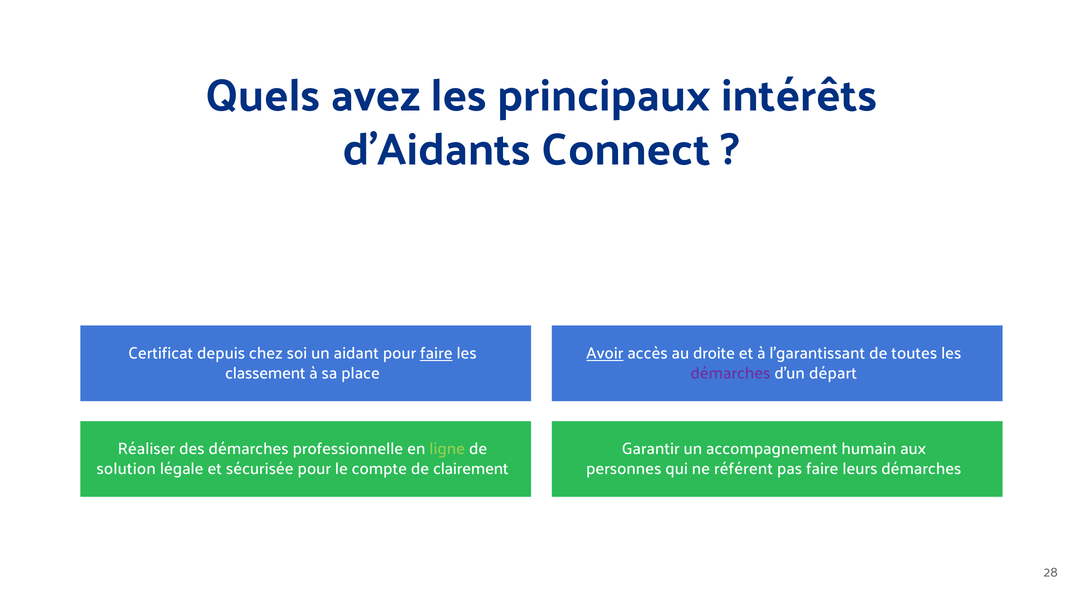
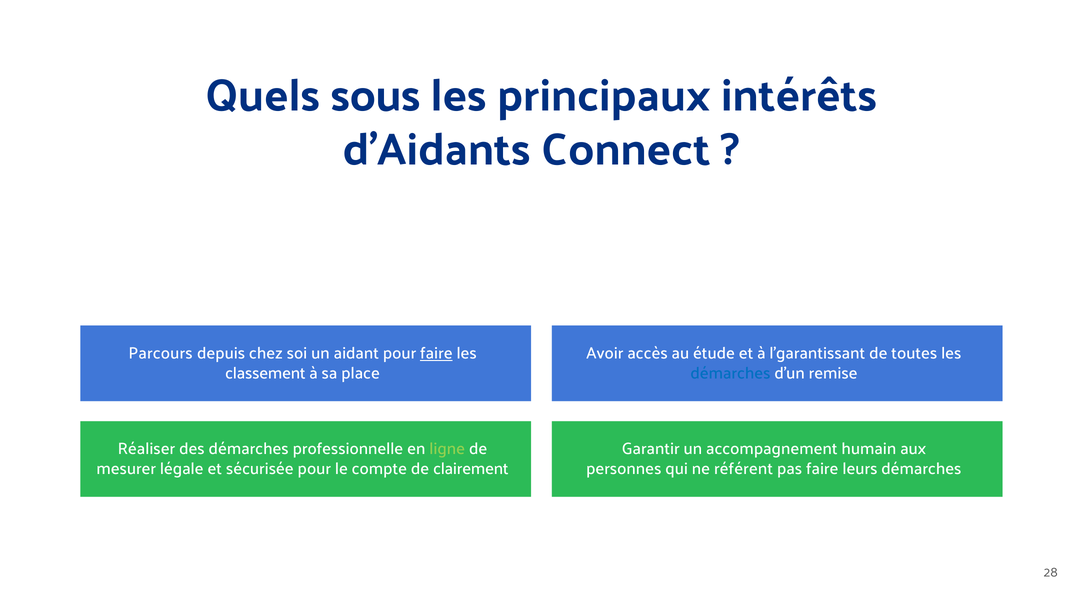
avez: avez -> sous
Certificat: Certificat -> Parcours
Avoir underline: present -> none
droite: droite -> étude
démarches at (730, 373) colour: purple -> blue
départ: départ -> remise
solution: solution -> mesurer
